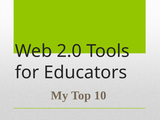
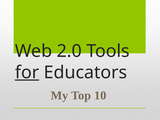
for underline: none -> present
